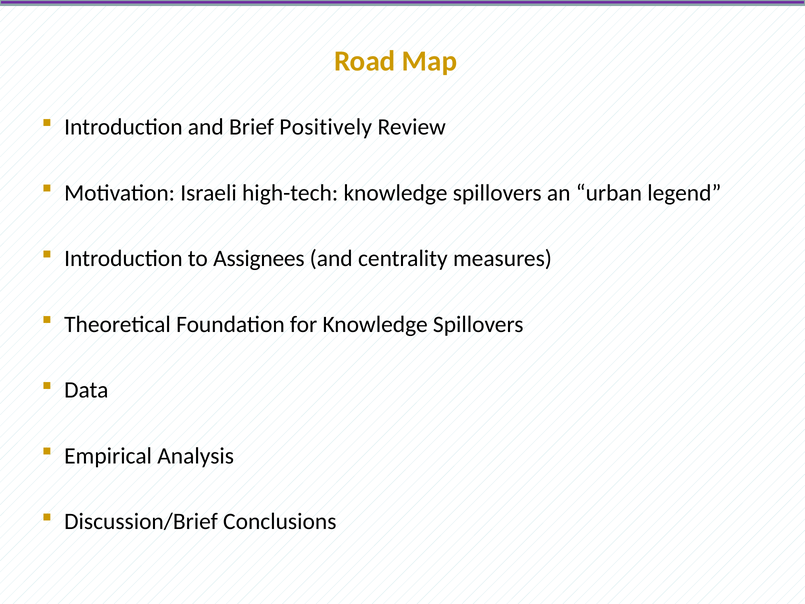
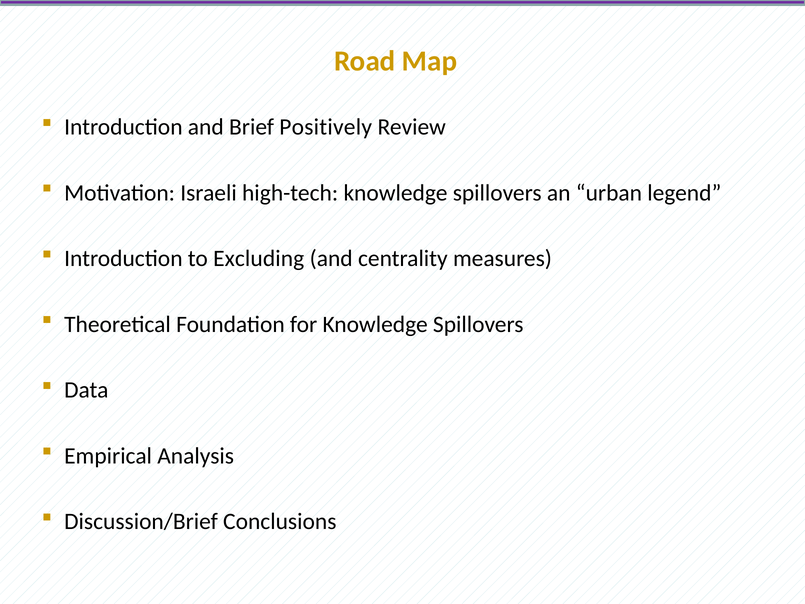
Assignees: Assignees -> Excluding
